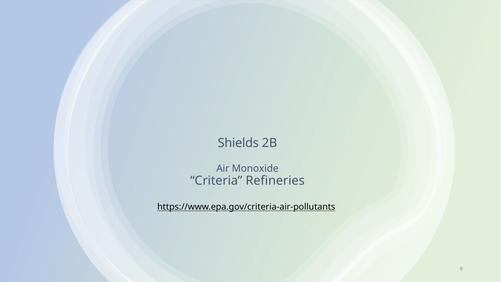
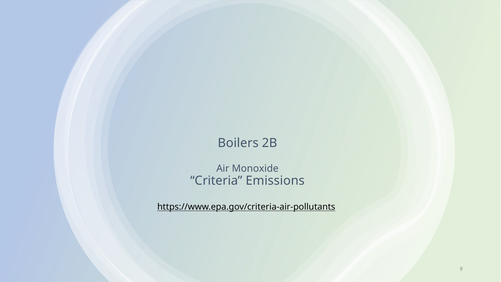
Shields: Shields -> Boilers
Refineries: Refineries -> Emissions
